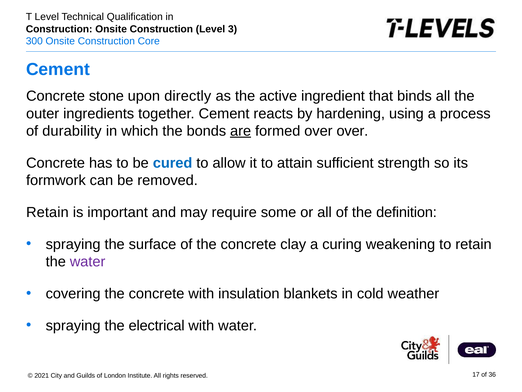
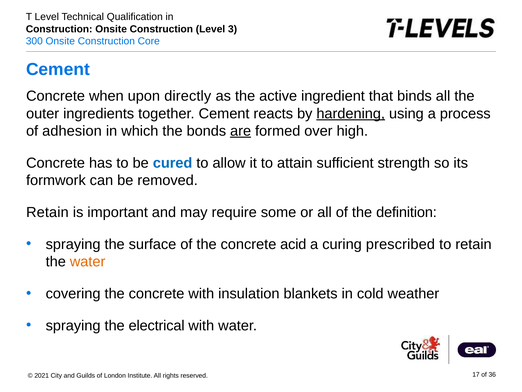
stone: stone -> when
hardening underline: none -> present
durability: durability -> adhesion
over over: over -> high
clay: clay -> acid
weakening: weakening -> prescribed
water at (88, 261) colour: purple -> orange
